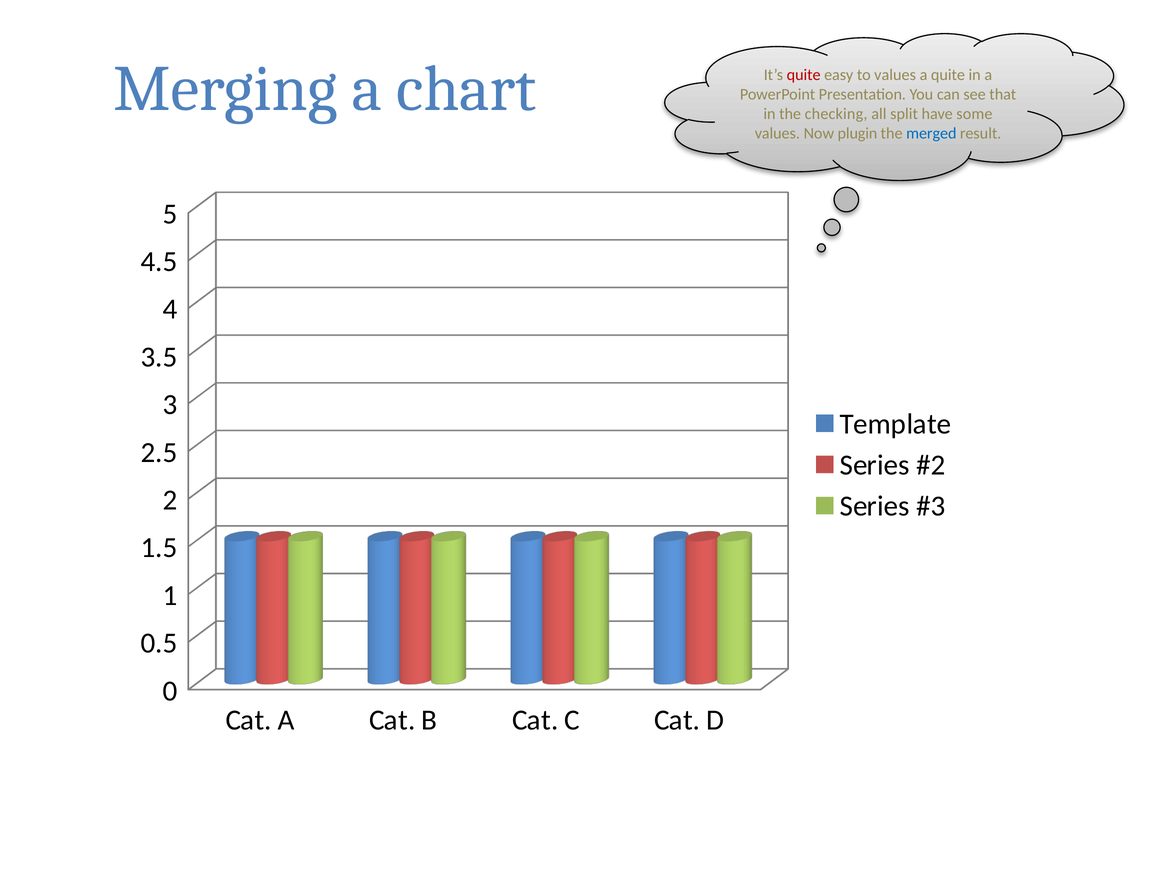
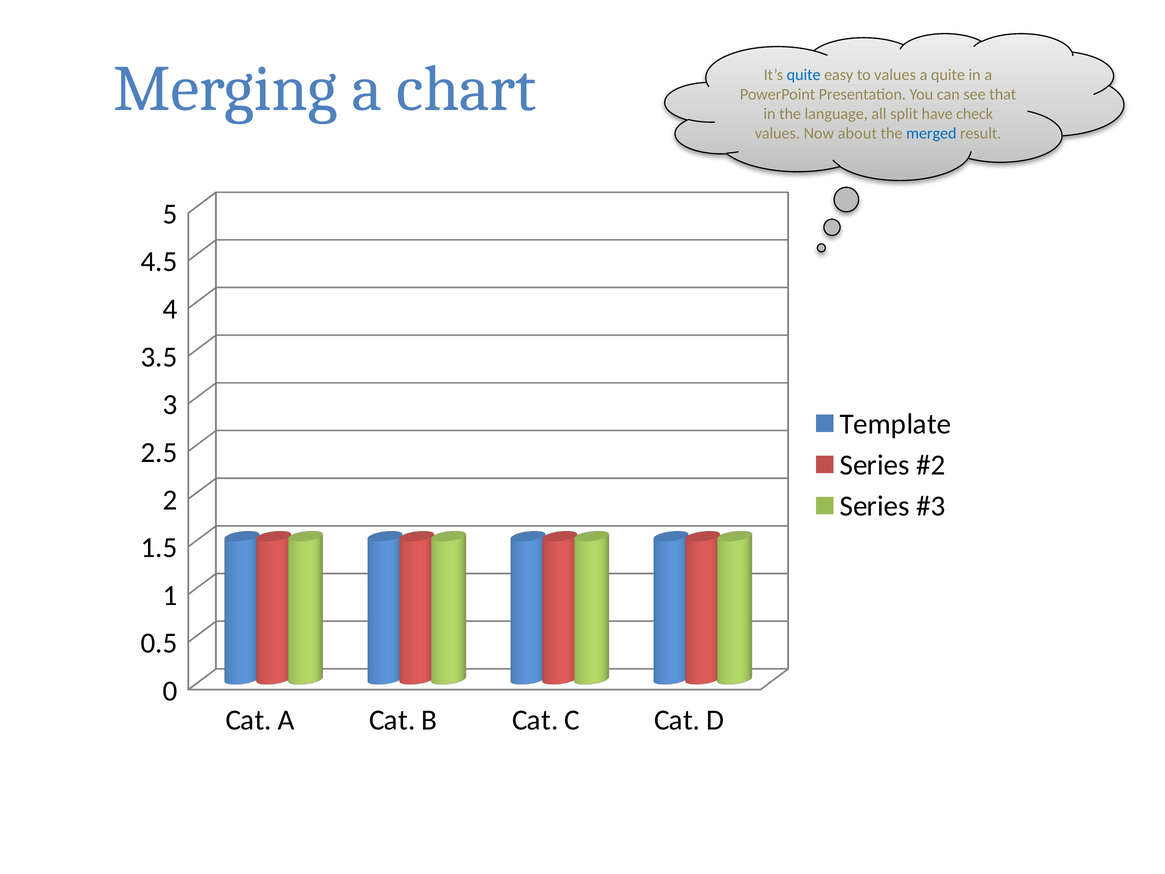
quite at (804, 75) colour: red -> blue
checking: checking -> language
some: some -> check
plugin: plugin -> about
